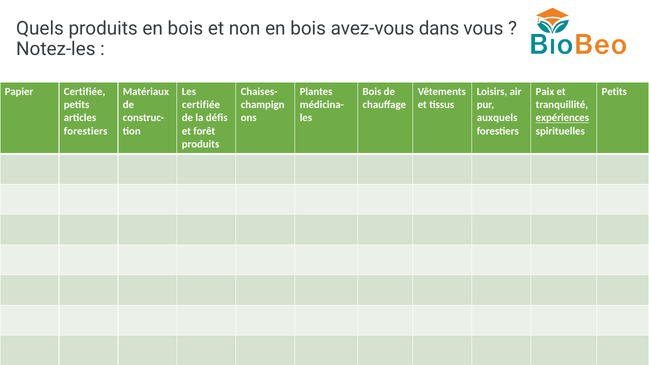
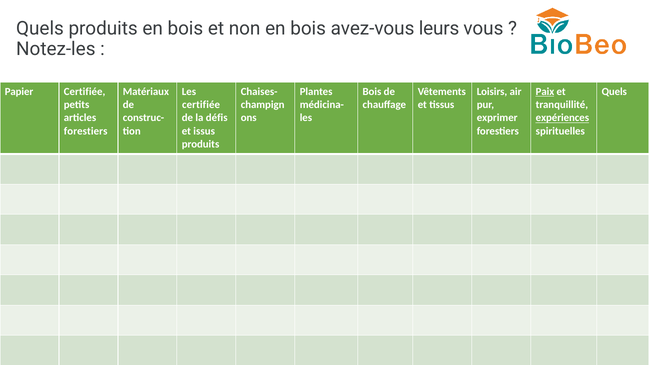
dans: dans -> leurs
Paix underline: none -> present
Petits at (614, 92): Petits -> Quels
auxquels: auxquels -> exprimer
forêt: forêt -> issus
